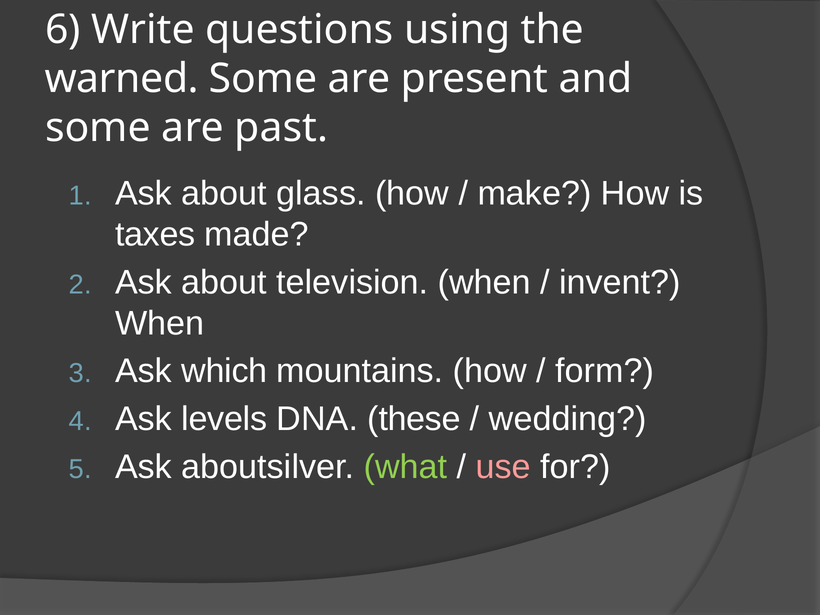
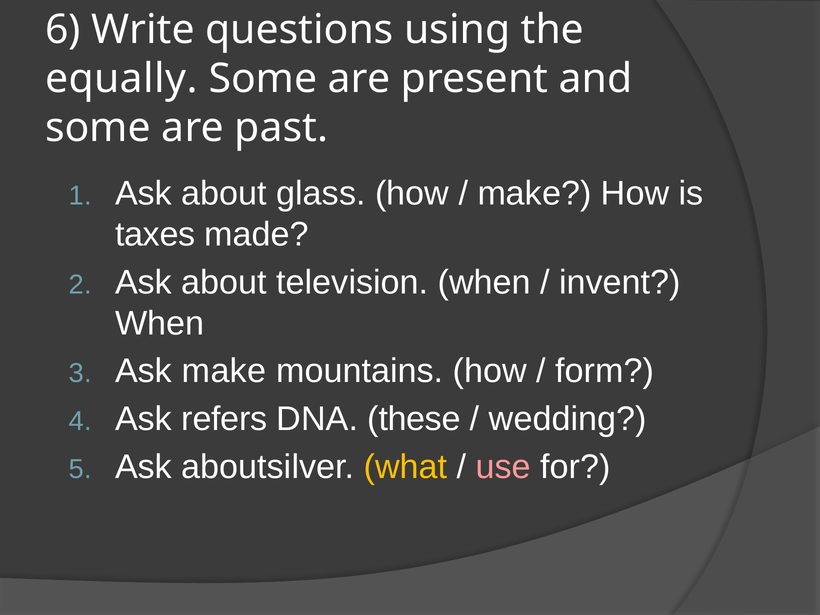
warned: warned -> equally
Ask which: which -> make
levels: levels -> refers
what colour: light green -> yellow
